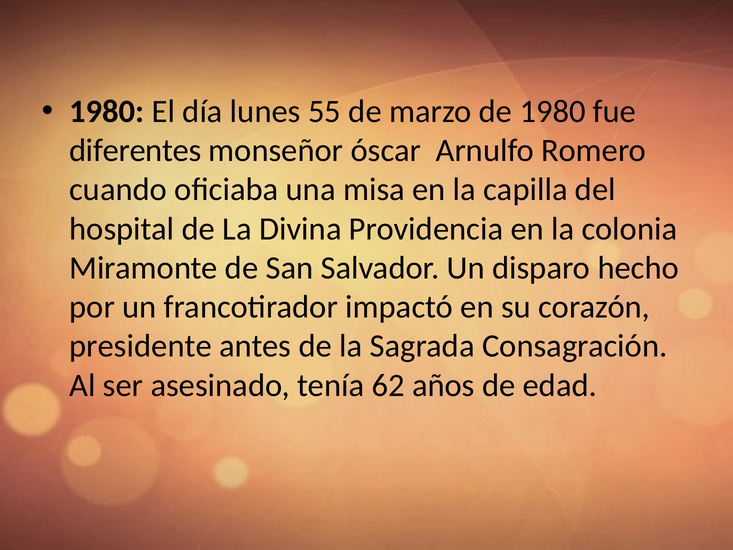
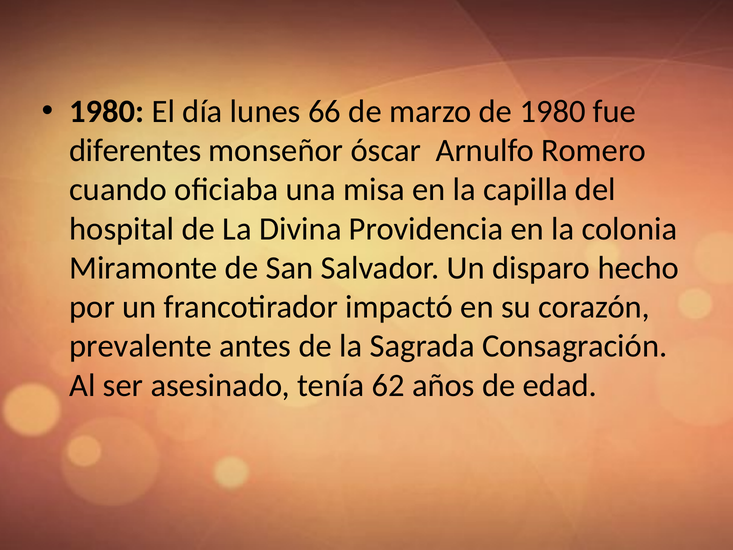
55: 55 -> 66
presidente: presidente -> prevalente
